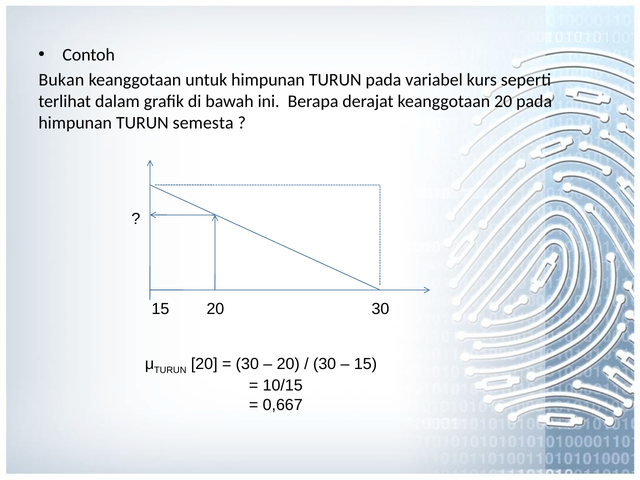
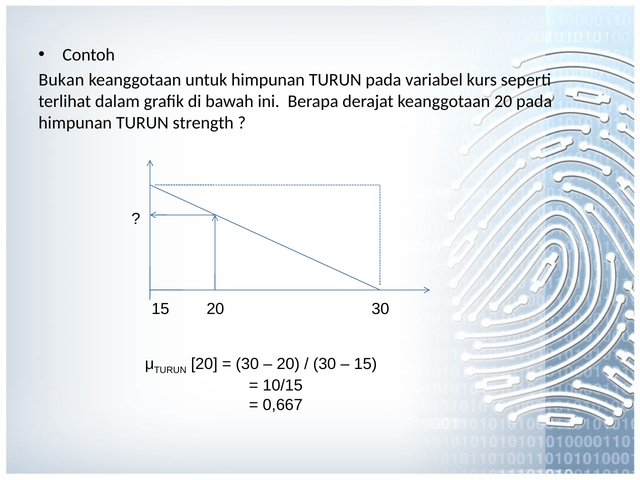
semesta: semesta -> strength
